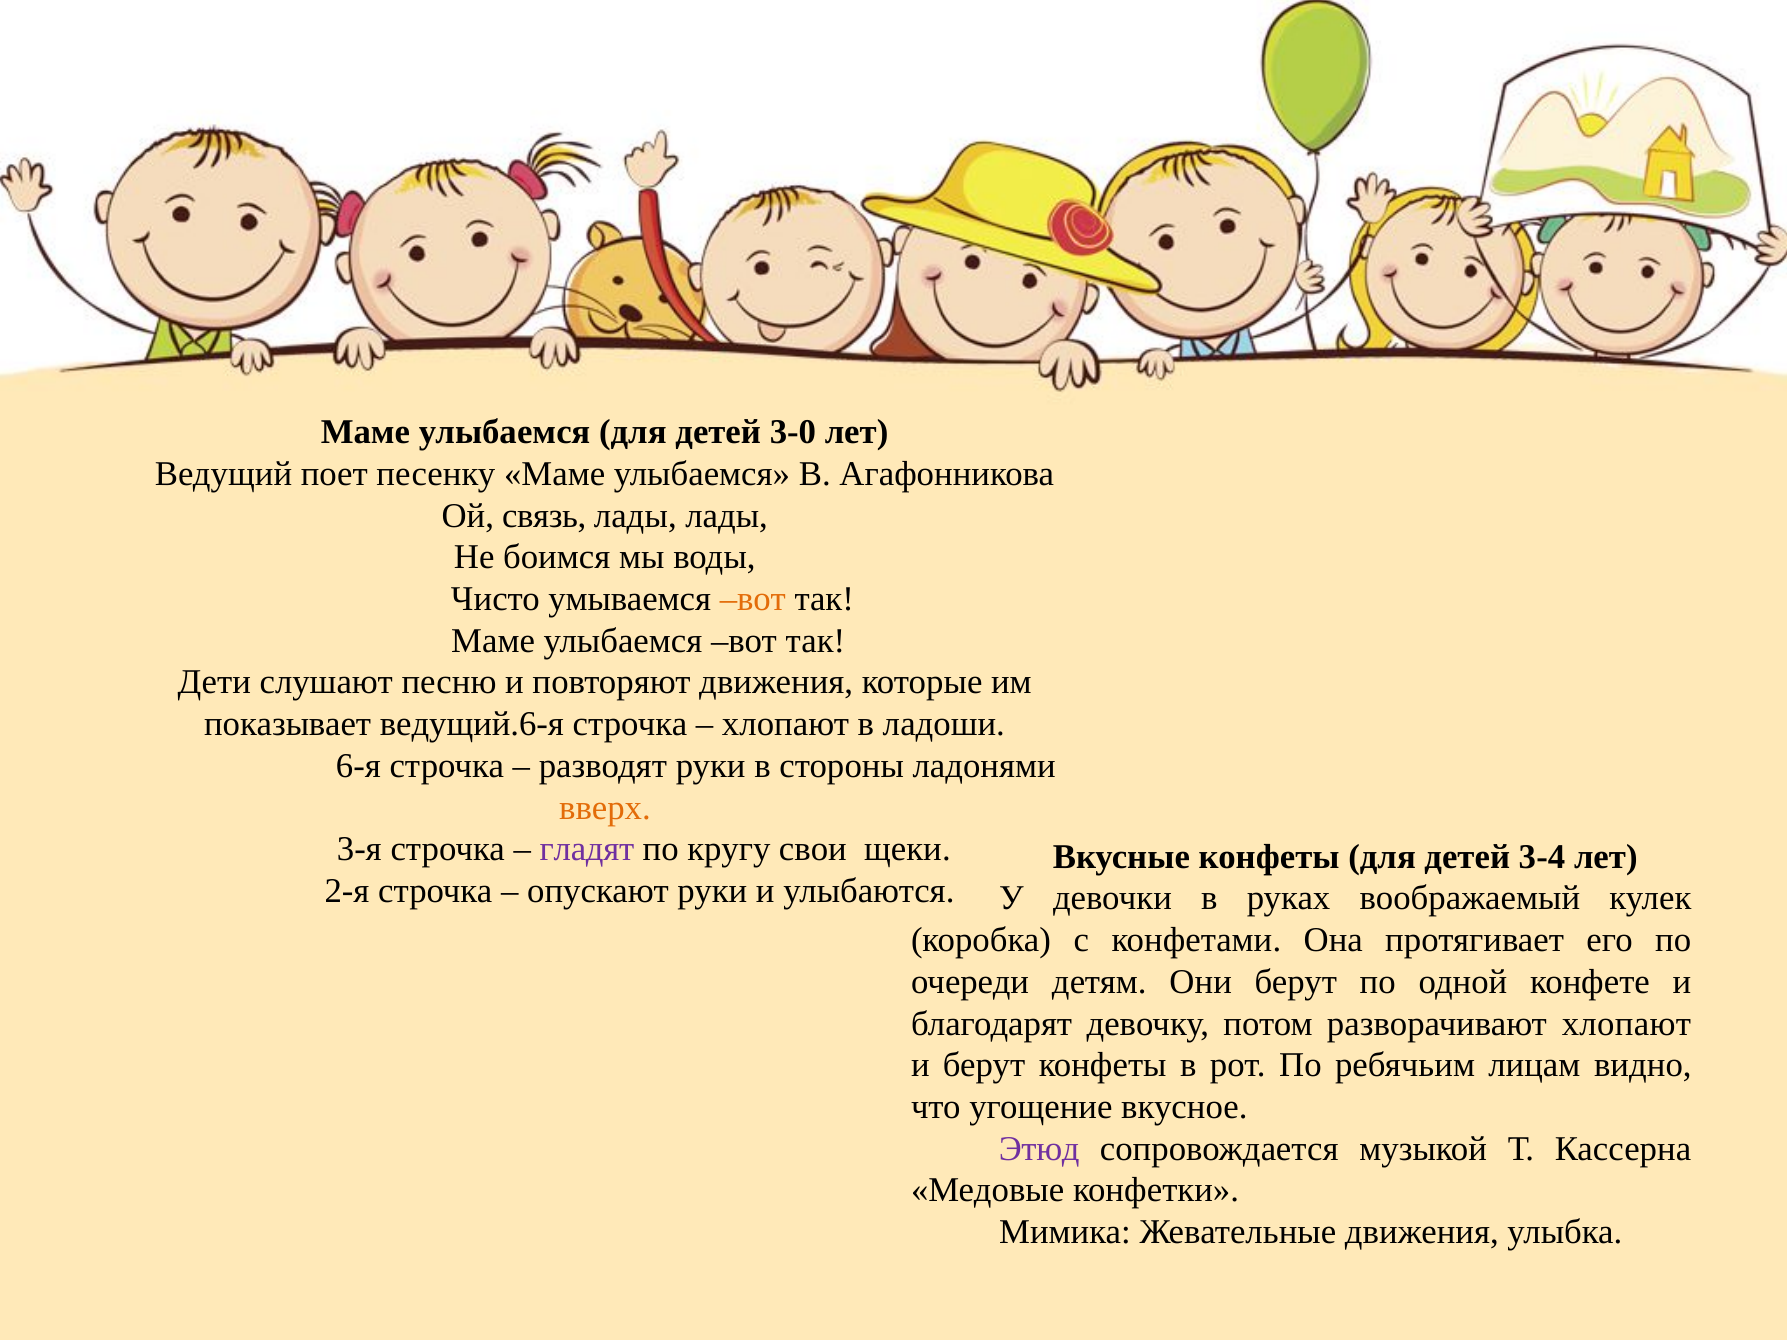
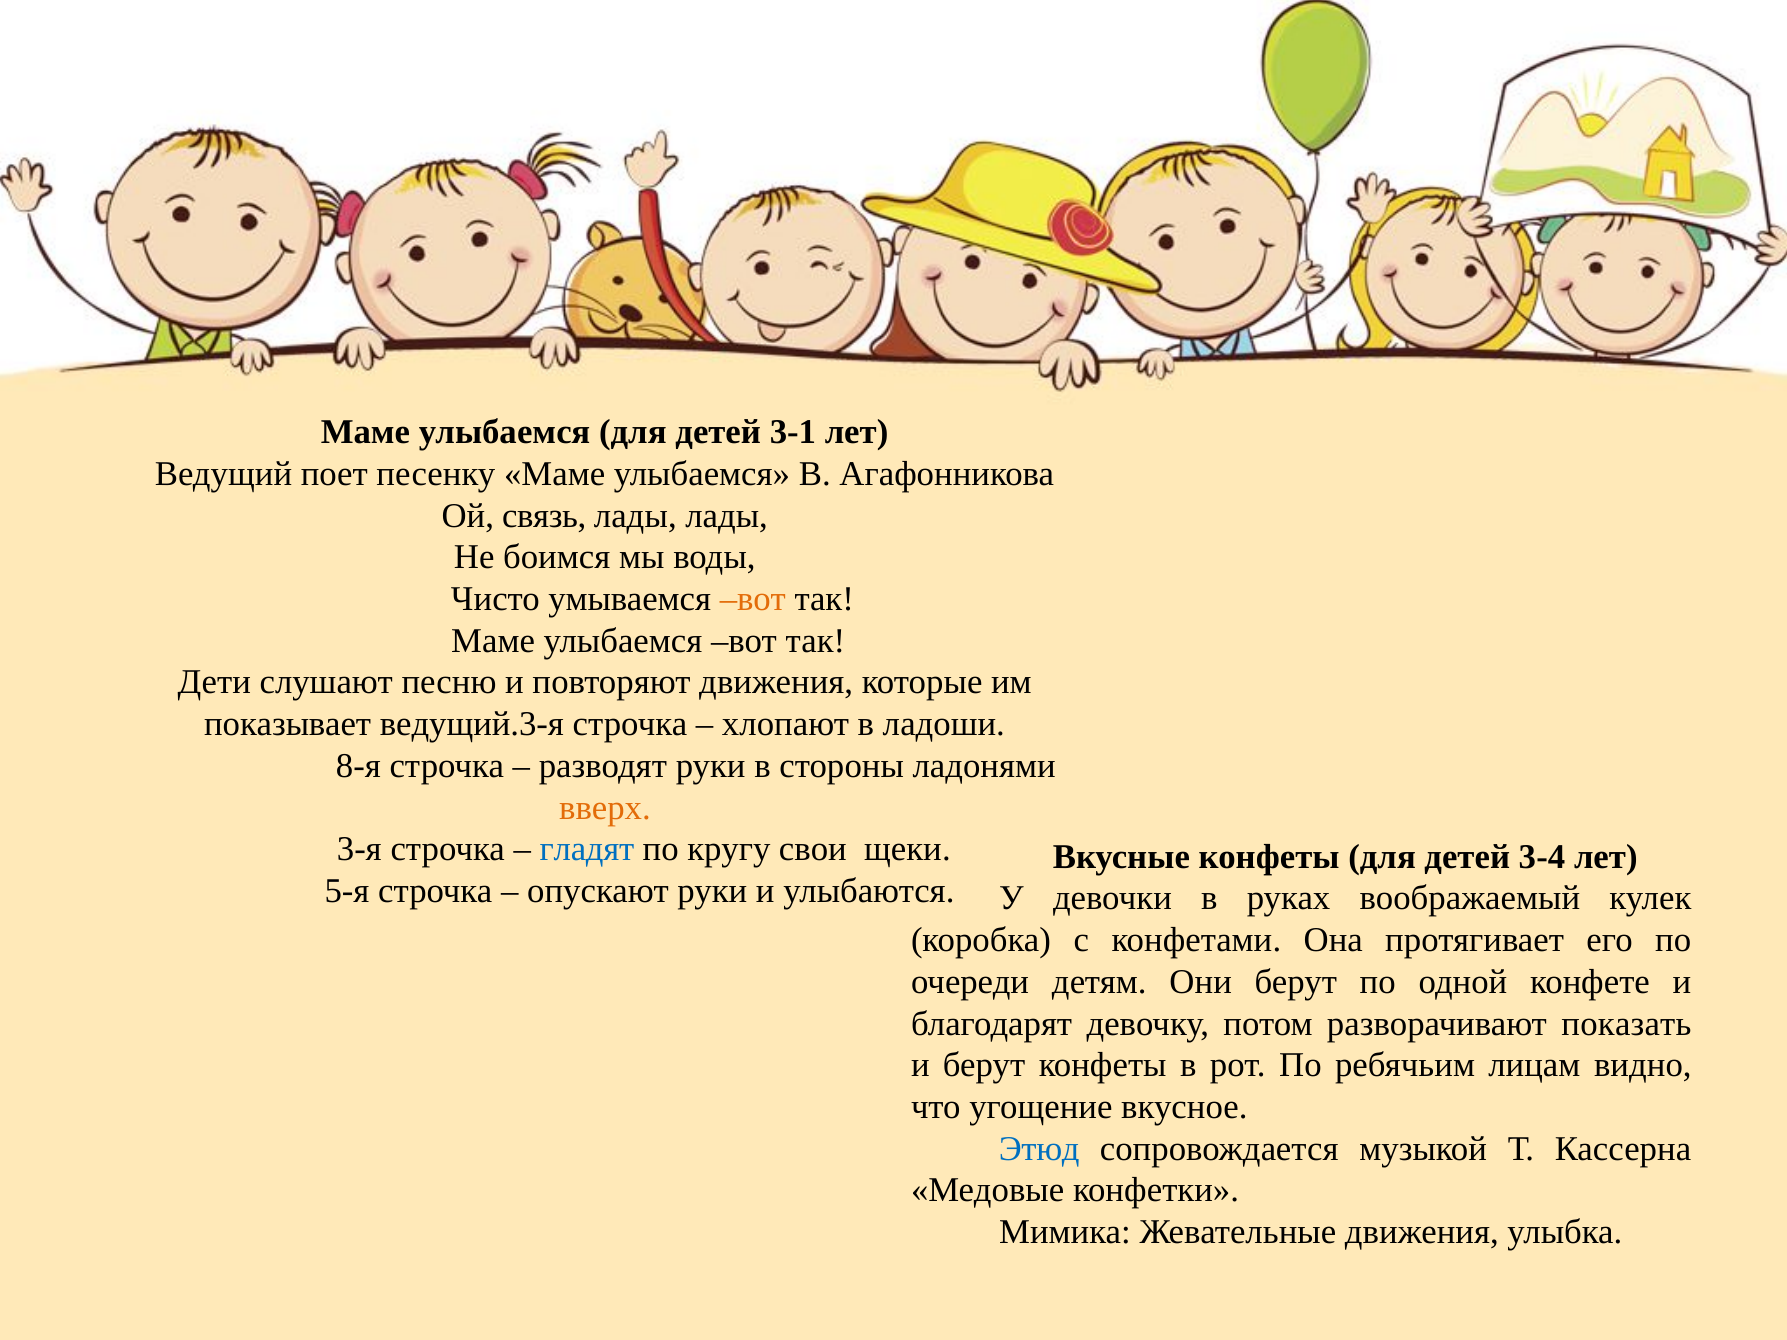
3-0: 3-0 -> 3-1
ведущий.6-я: ведущий.6-я -> ведущий.3-я
6-я: 6-я -> 8-я
гладят colour: purple -> blue
2-я: 2-я -> 5-я
разворачивают хлопают: хлопают -> показать
Этюд colour: purple -> blue
